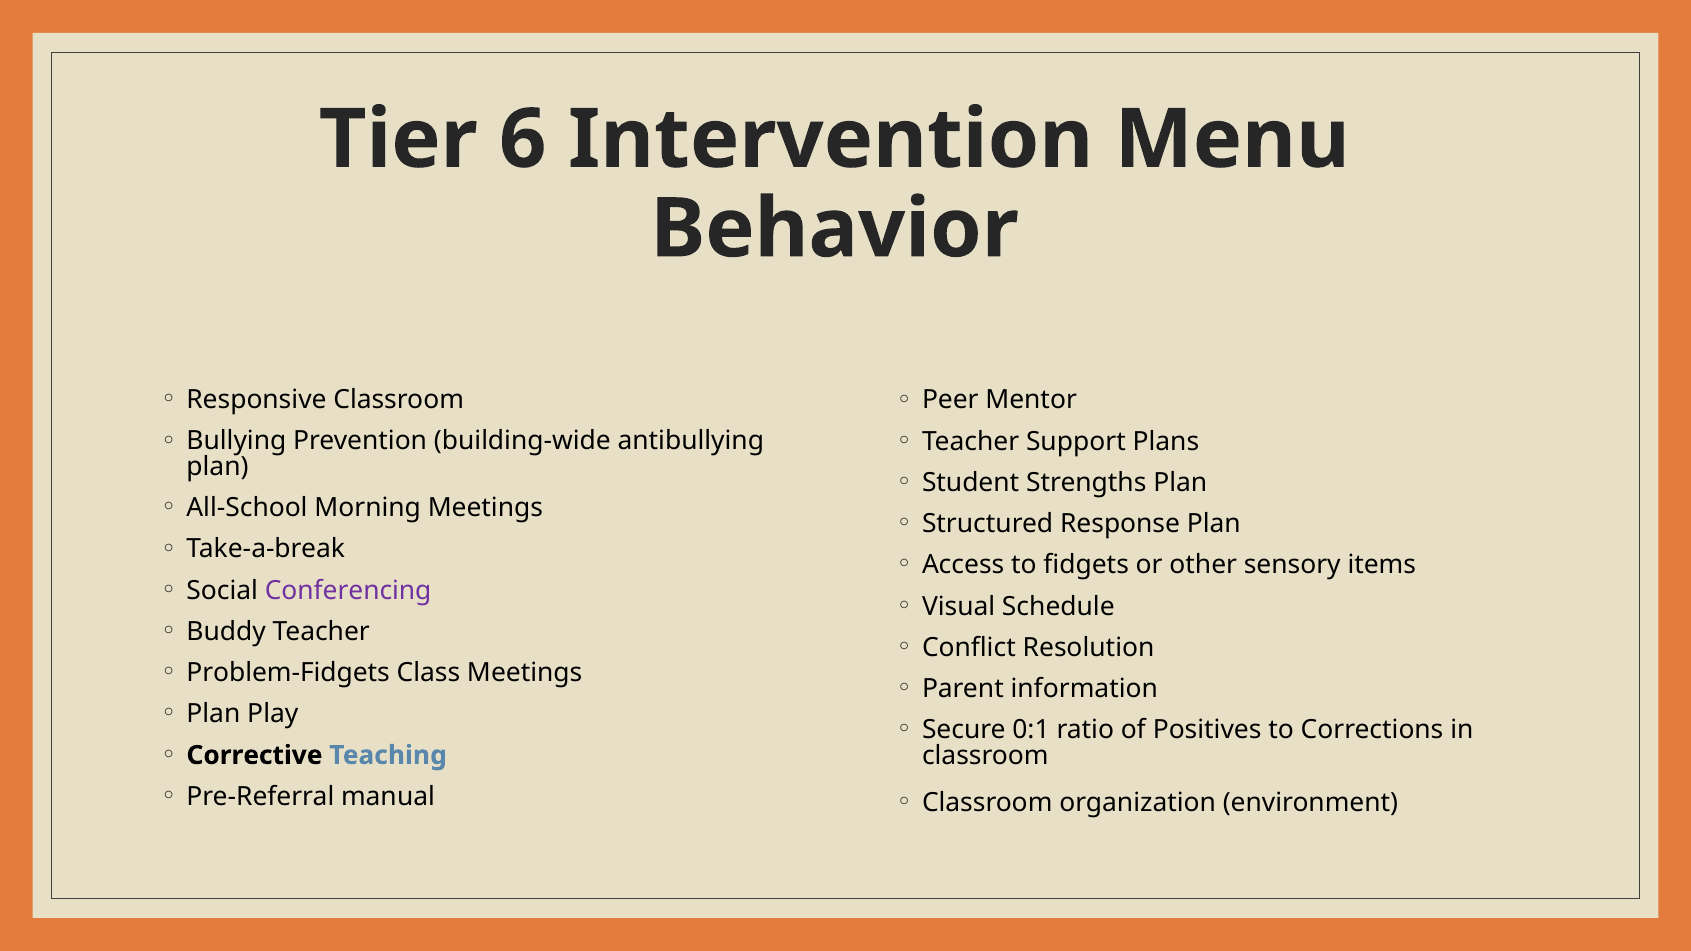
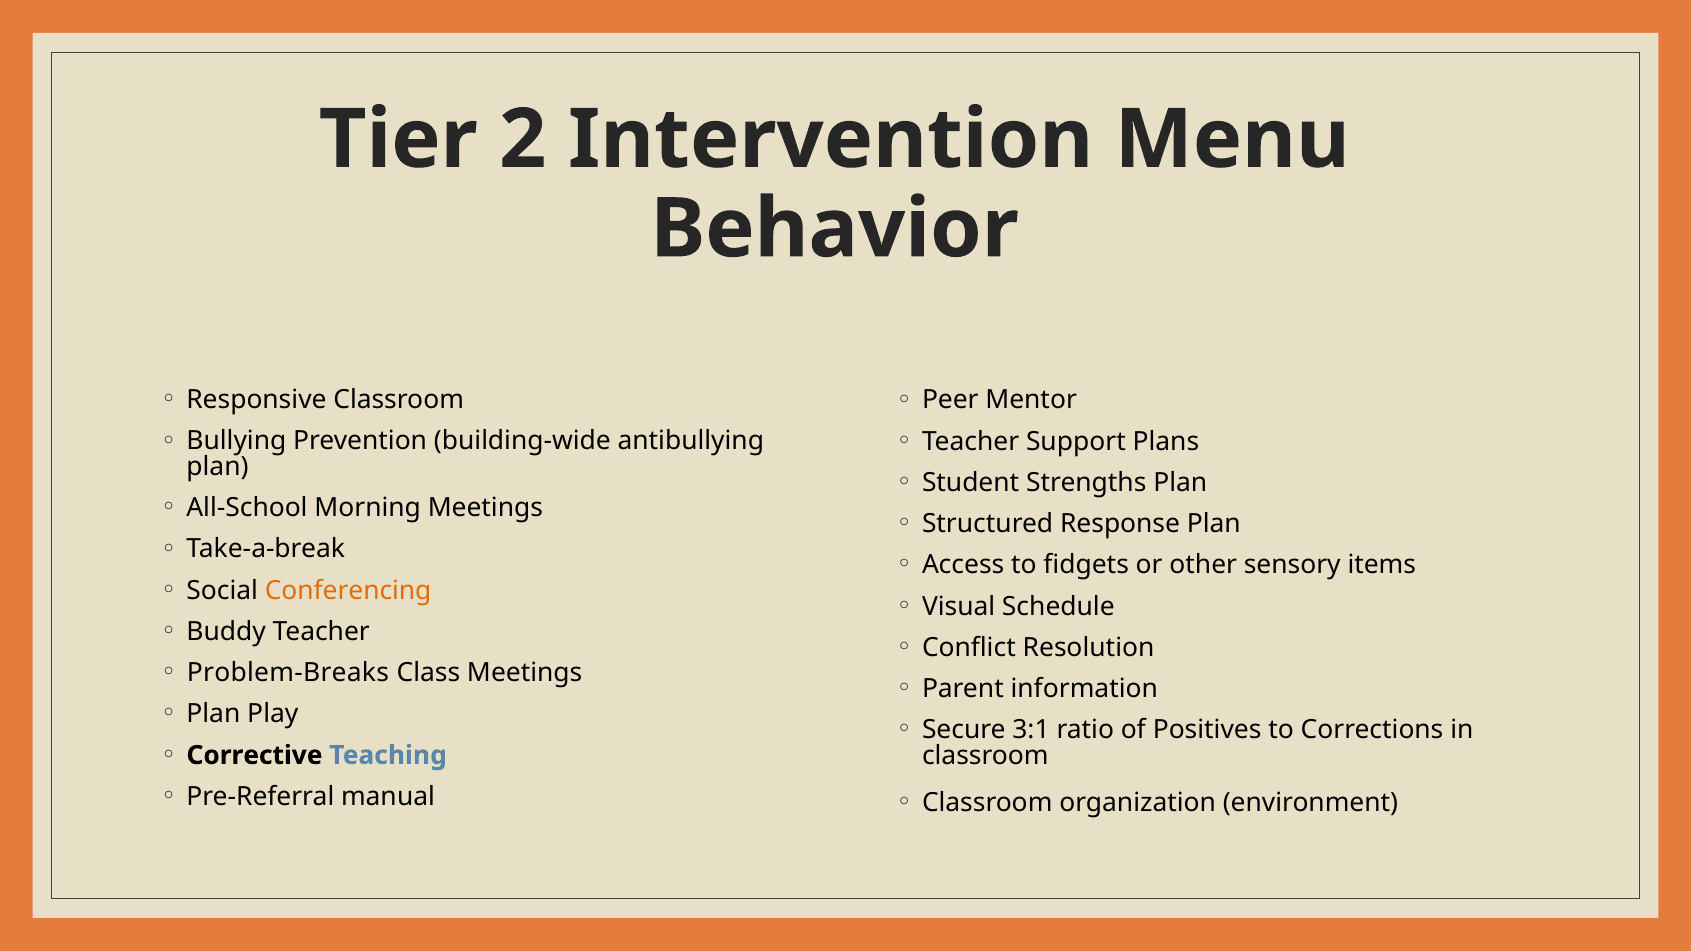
6: 6 -> 2
Conferencing colour: purple -> orange
Problem-Fidgets: Problem-Fidgets -> Problem-Breaks
0:1: 0:1 -> 3:1
